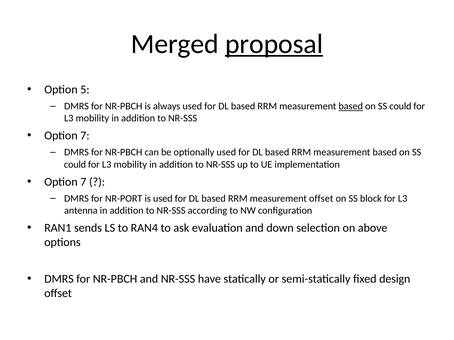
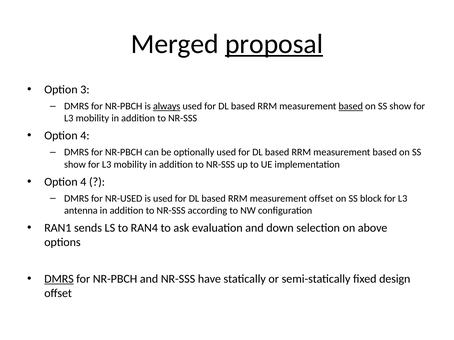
5: 5 -> 3
always underline: none -> present
could at (400, 106): could -> show
7 at (85, 136): 7 -> 4
could at (75, 165): could -> show
7 at (83, 182): 7 -> 4
NR-PORT: NR-PORT -> NR-USED
DMRS at (59, 279) underline: none -> present
